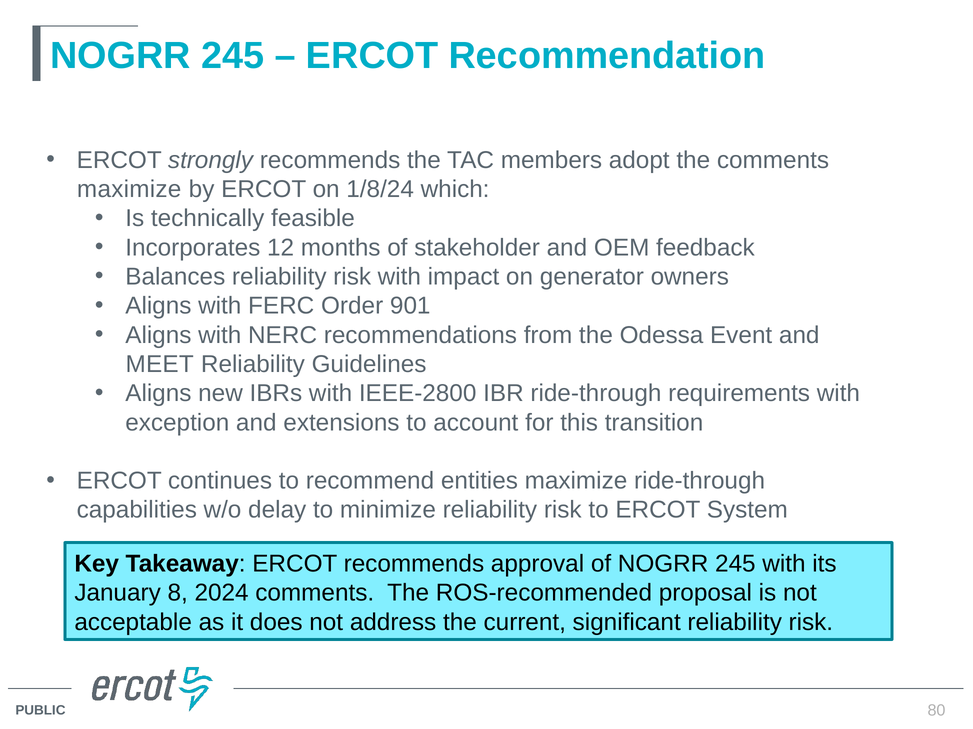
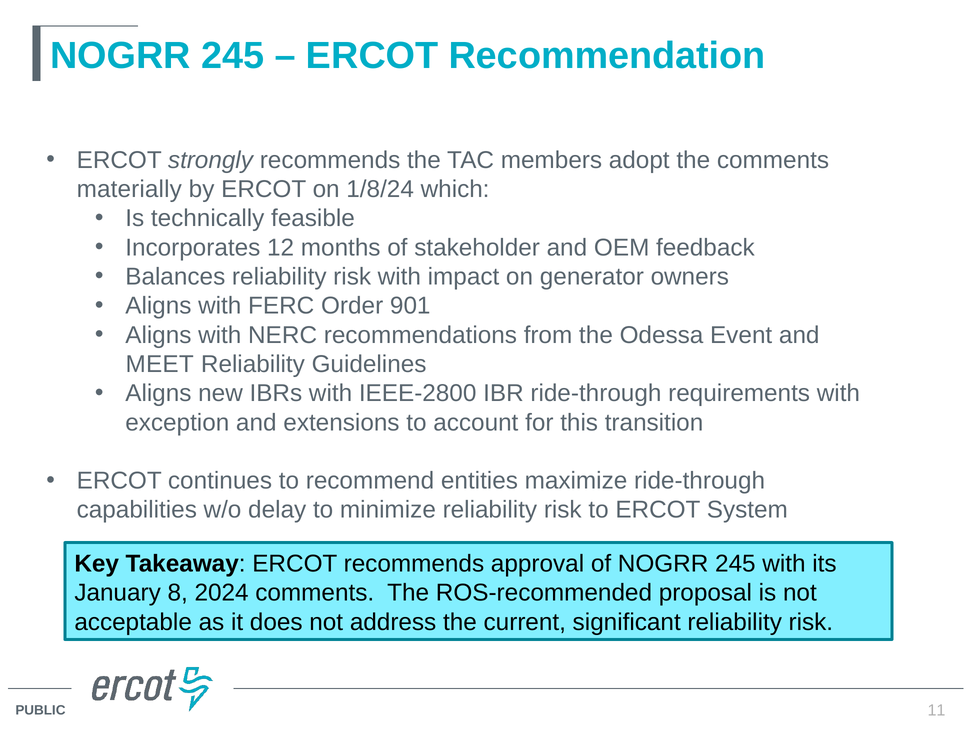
maximize at (129, 189): maximize -> materially
80: 80 -> 11
